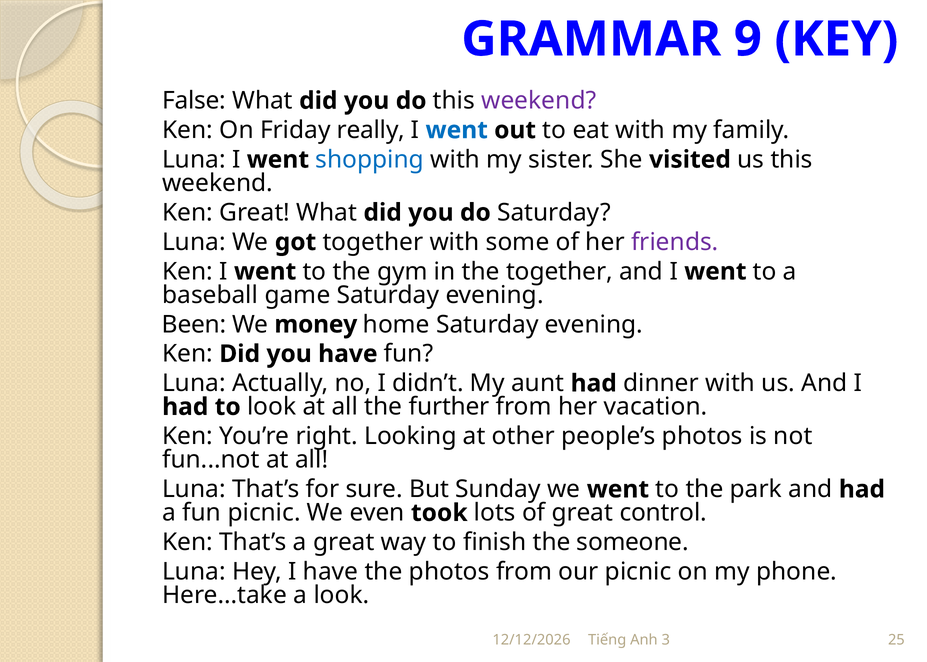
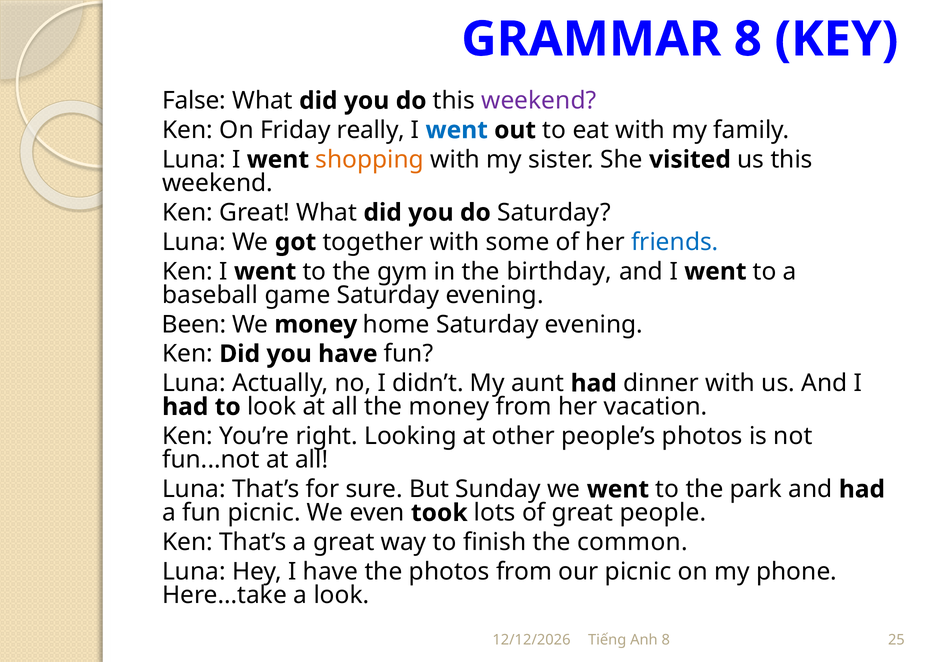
GRAMMAR 9: 9 -> 8
shopping colour: blue -> orange
friends colour: purple -> blue
the together: together -> birthday
the further: further -> money
control: control -> people
someone: someone -> common
Anh 3: 3 -> 8
